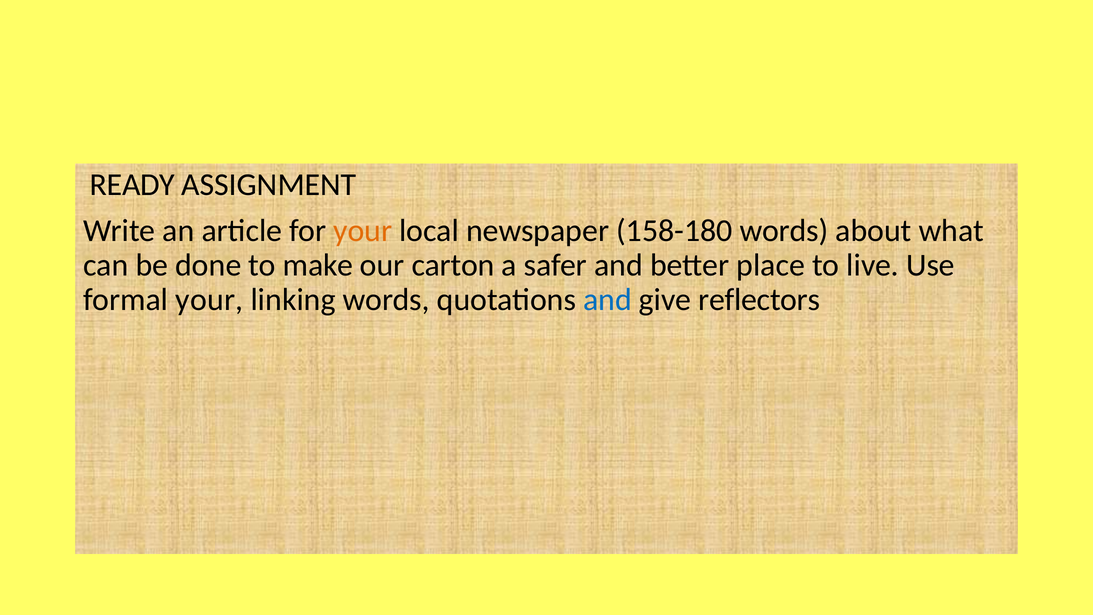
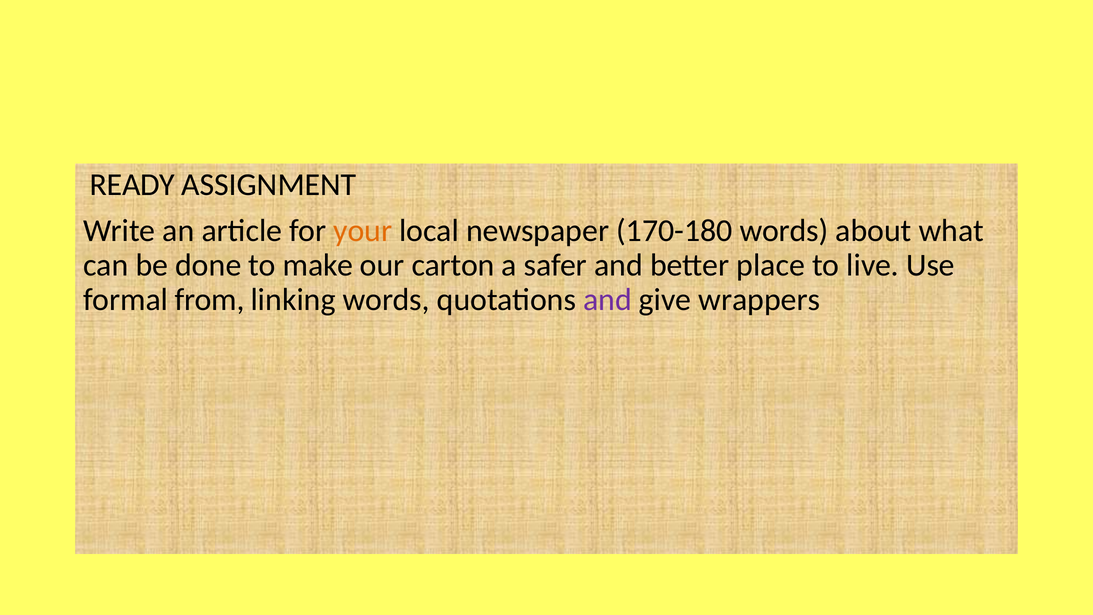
158-180: 158-180 -> 170-180
formal your: your -> from
and at (608, 299) colour: blue -> purple
reflectors: reflectors -> wrappers
